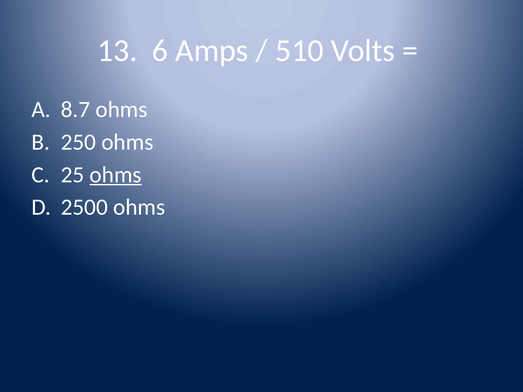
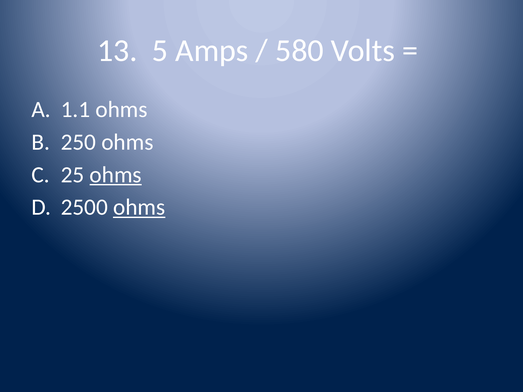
6: 6 -> 5
510: 510 -> 580
8.7: 8.7 -> 1.1
ohms at (139, 207) underline: none -> present
